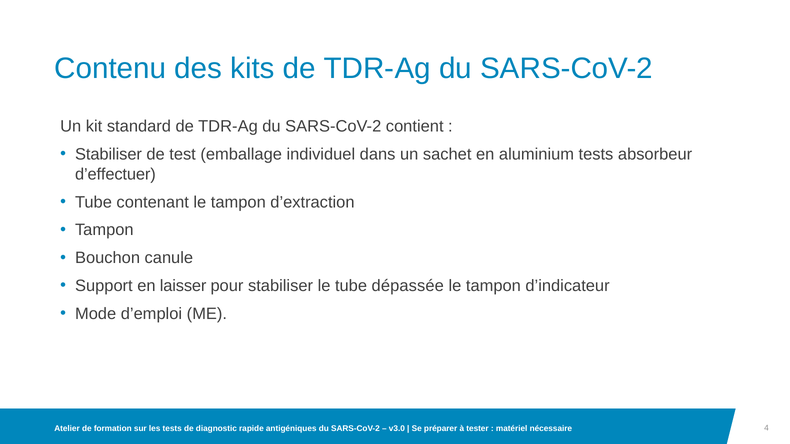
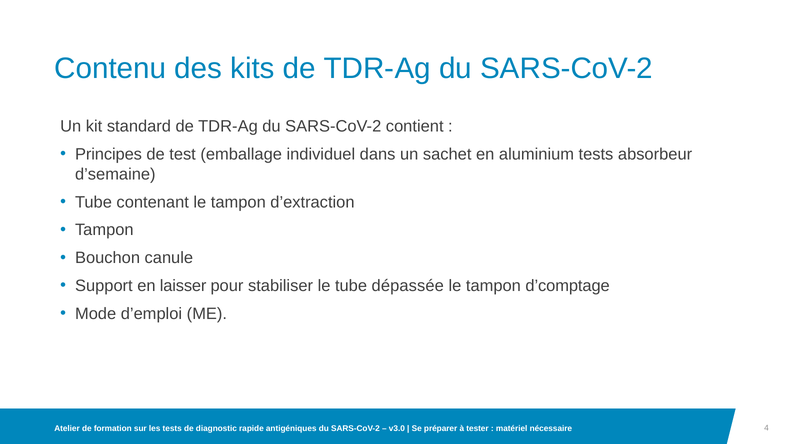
Stabiliser at (108, 154): Stabiliser -> Principes
d’effectuer: d’effectuer -> d’semaine
d’indicateur: d’indicateur -> d’comptage
